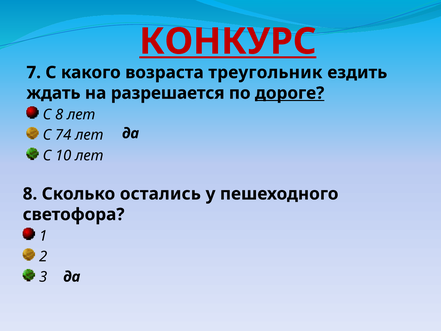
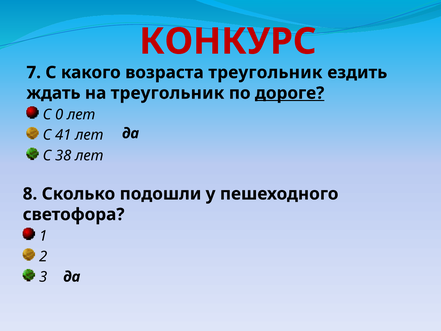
КОНКУРС underline: present -> none
на разрешается: разрешается -> треугольник
С 8: 8 -> 0
74: 74 -> 41
10: 10 -> 38
остались: остались -> подошли
